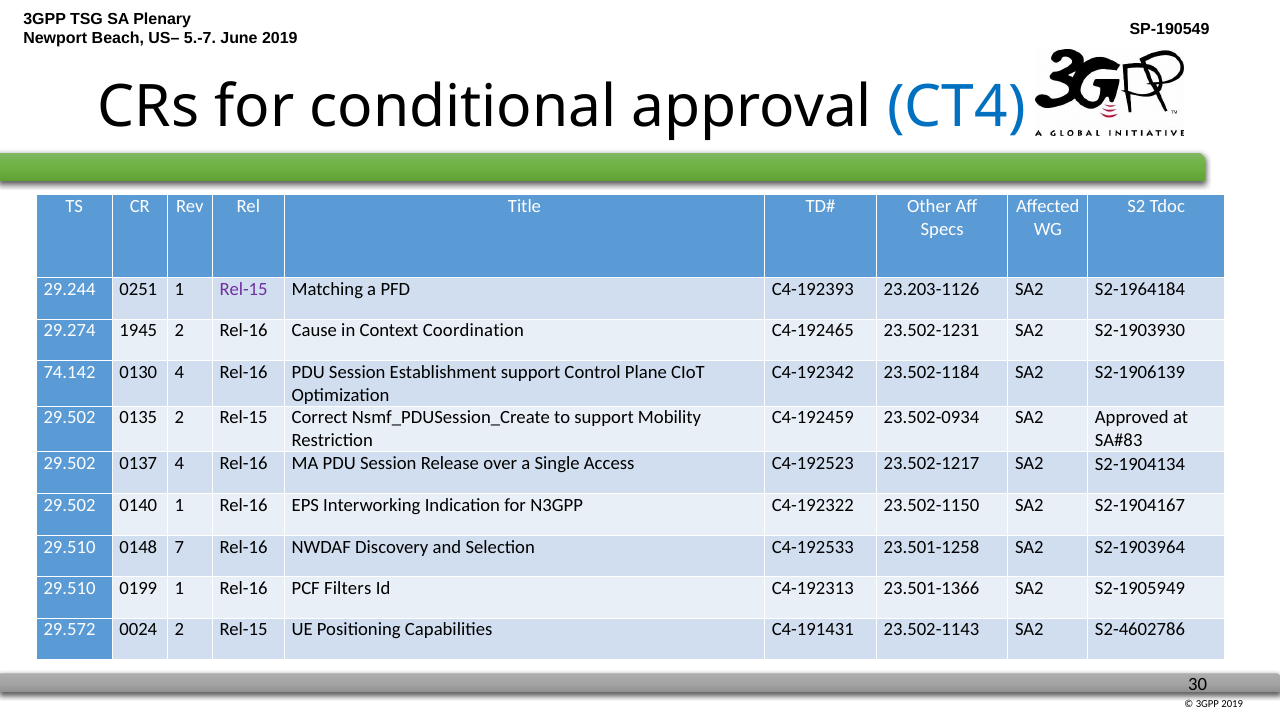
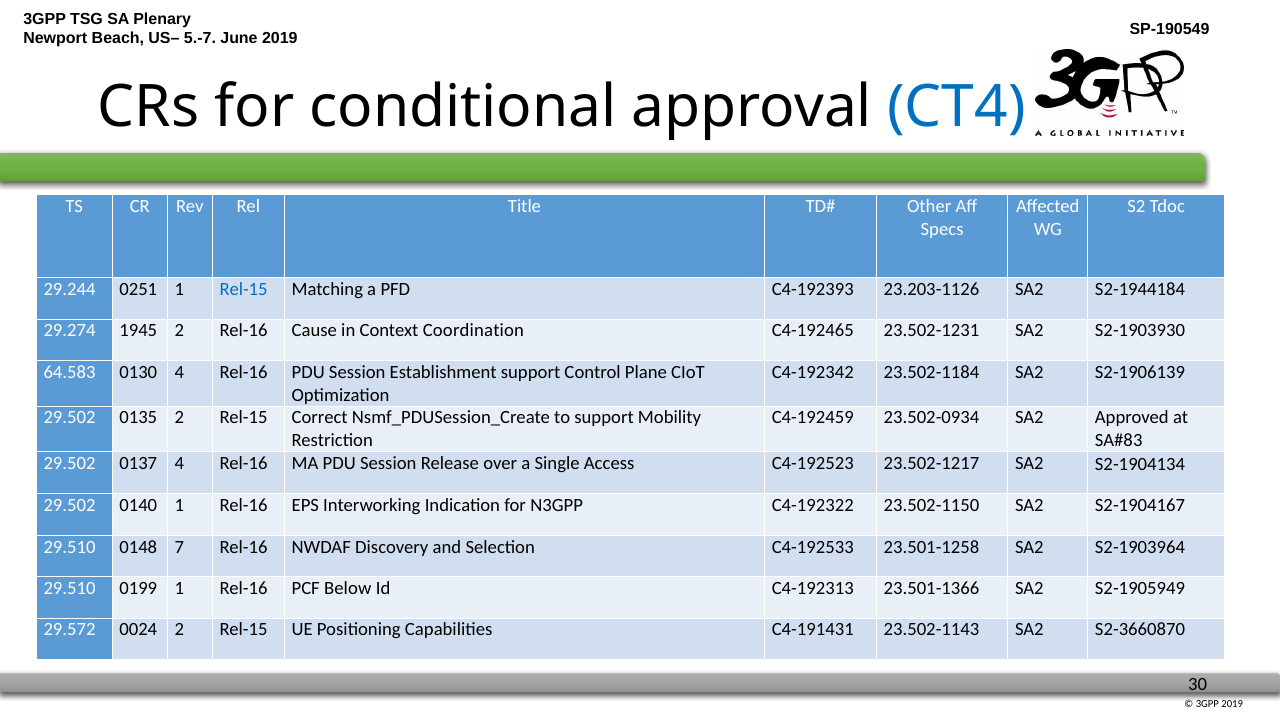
Rel-15 at (244, 289) colour: purple -> blue
S2-1964184: S2-1964184 -> S2-1944184
74.142: 74.142 -> 64.583
Filters: Filters -> Below
S2-4602786: S2-4602786 -> S2-3660870
